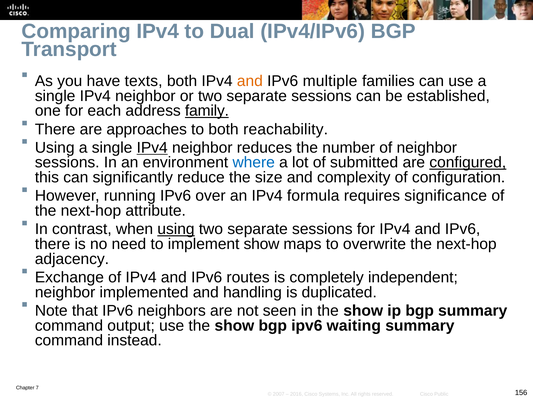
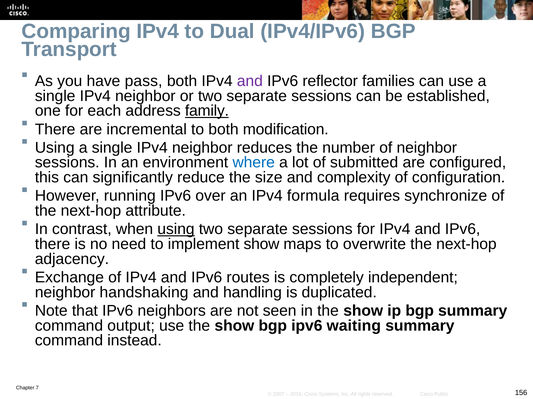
texts: texts -> pass
and at (250, 81) colour: orange -> purple
multiple: multiple -> reflector
approaches: approaches -> incremental
reachability: reachability -> modification
IPv4 at (152, 148) underline: present -> none
configured underline: present -> none
significance: significance -> synchronize
implemented: implemented -> handshaking
